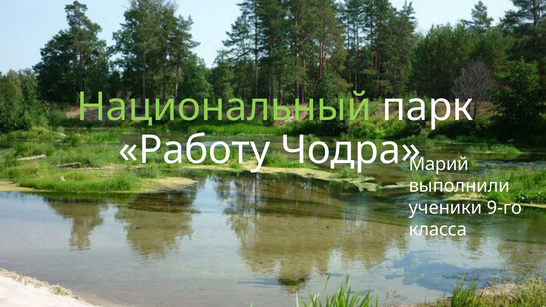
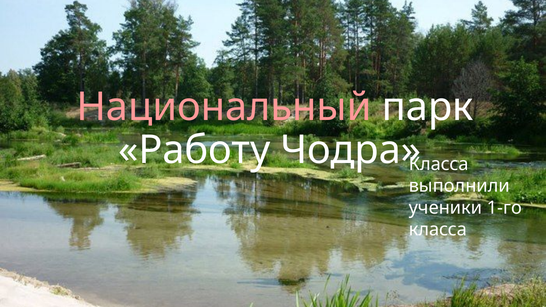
Национальный colour: light green -> pink
Марий at (439, 164): Марий -> Класса
9-го: 9-го -> 1-го
